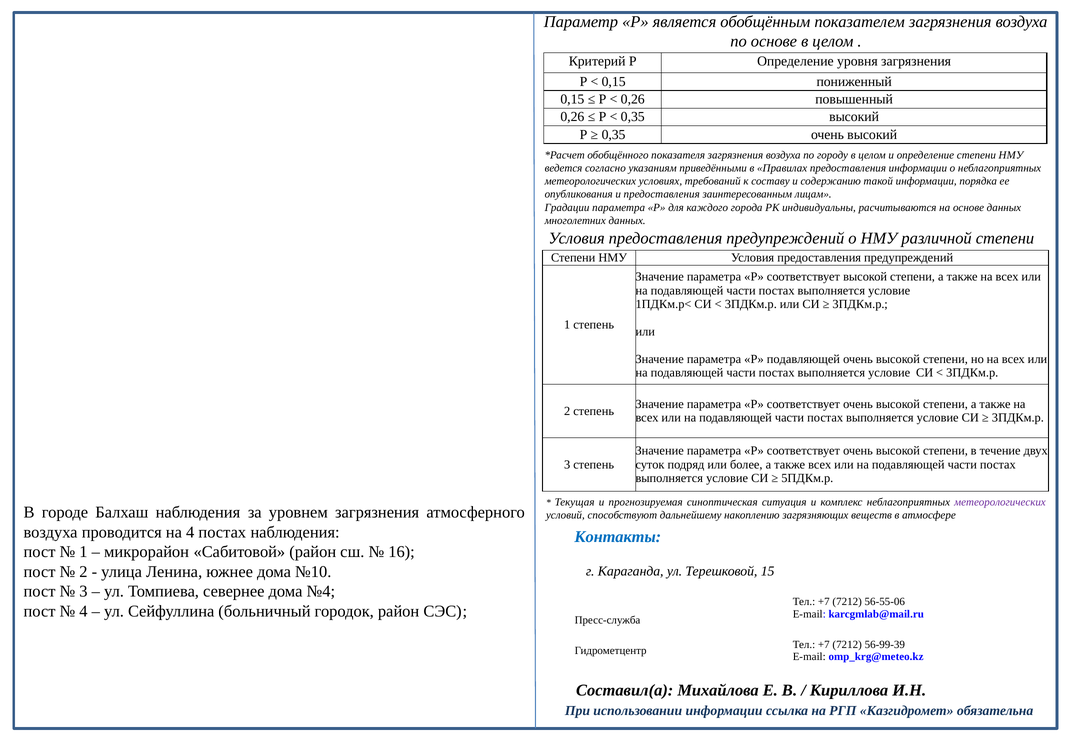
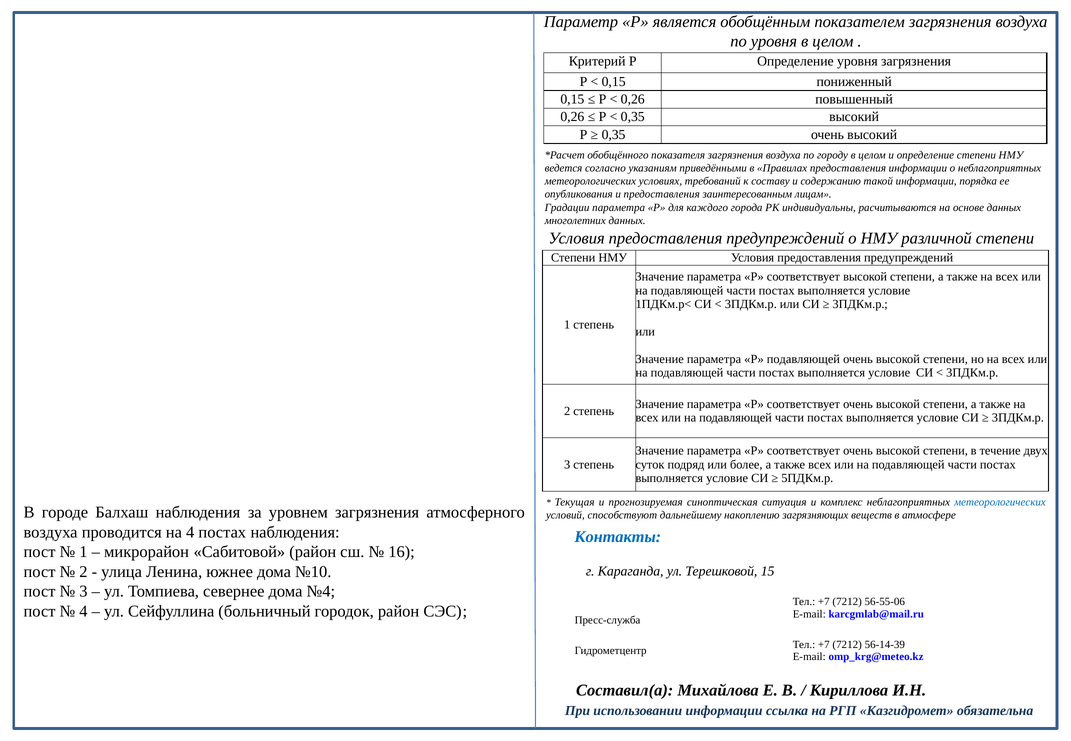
по основе: основе -> уровня
метеорологических at (1000, 502) colour: purple -> blue
56-99-39: 56-99-39 -> 56-14-39
